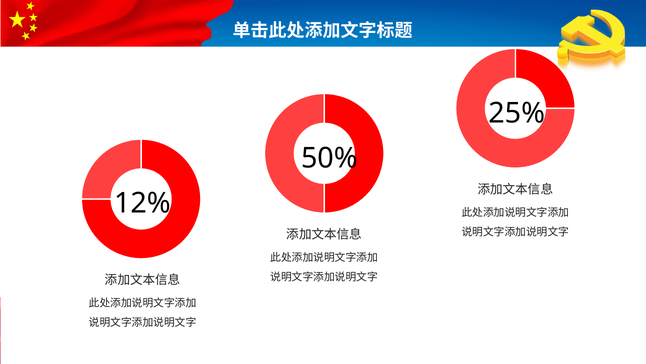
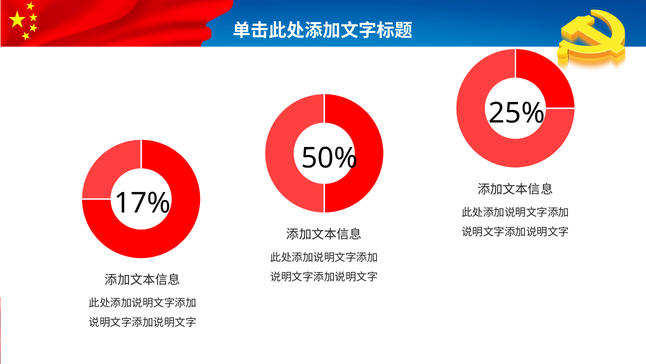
12%: 12% -> 17%
